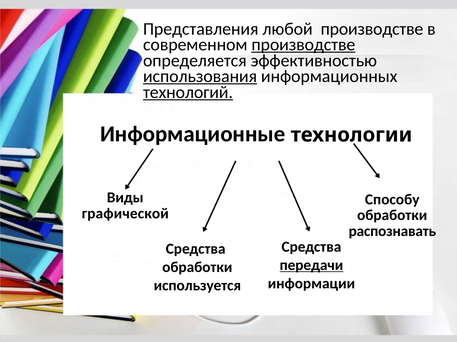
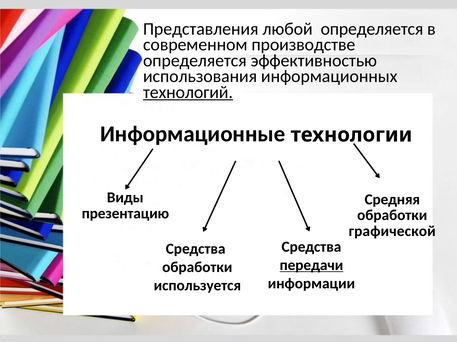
любой производстве: производстве -> определяется
производстве at (303, 45) underline: present -> none
использования underline: present -> none
Способу: Способу -> Средняя
графической: графической -> презентацию
распознавать: распознавать -> графической
